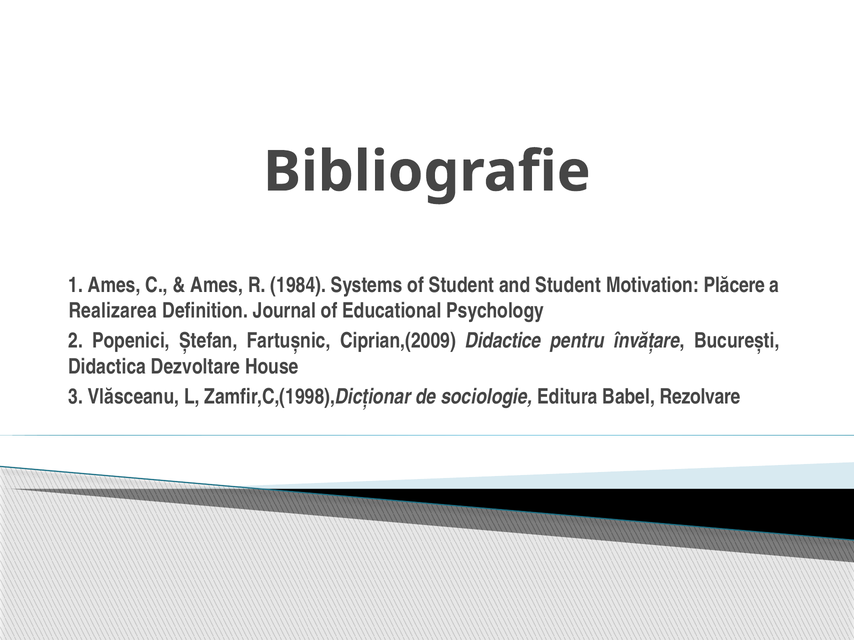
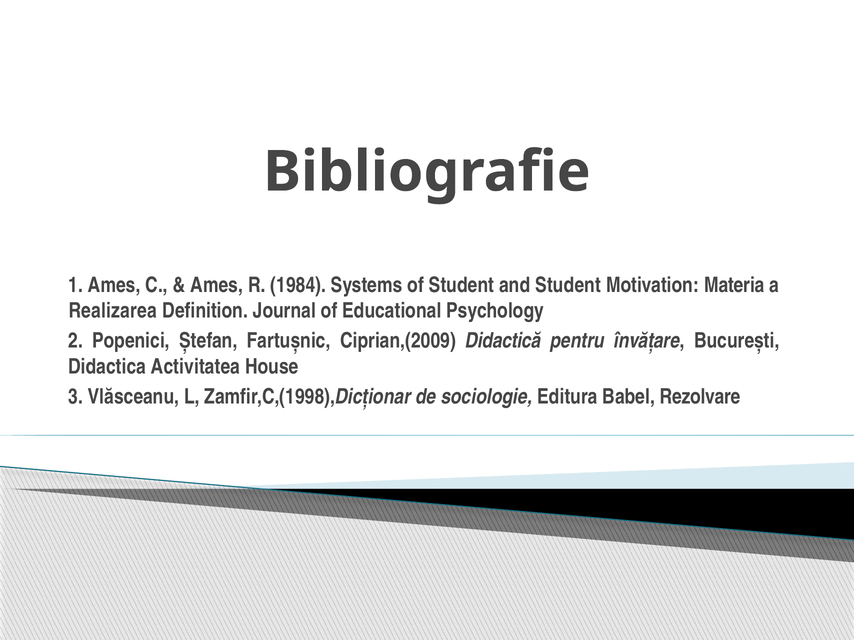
Plăcere: Plăcere -> Materia
Didactice: Didactice -> Didactică
Dezvoltare: Dezvoltare -> Activitatea
